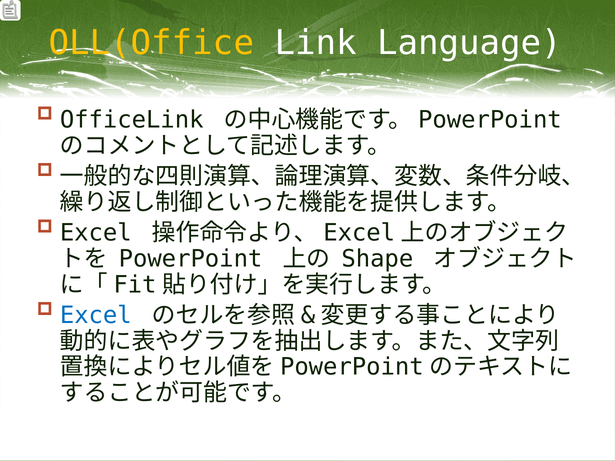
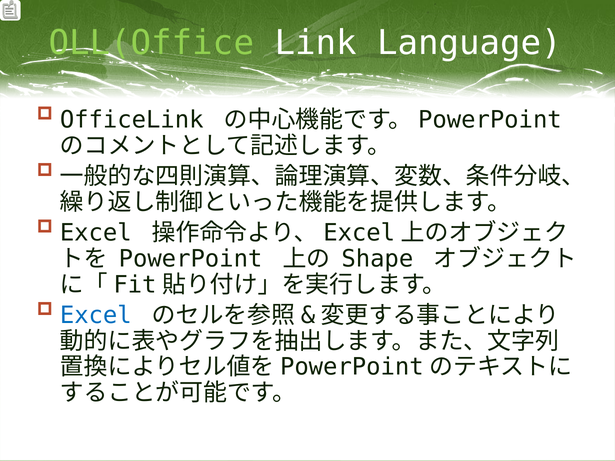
OLL(Office colour: yellow -> light green
